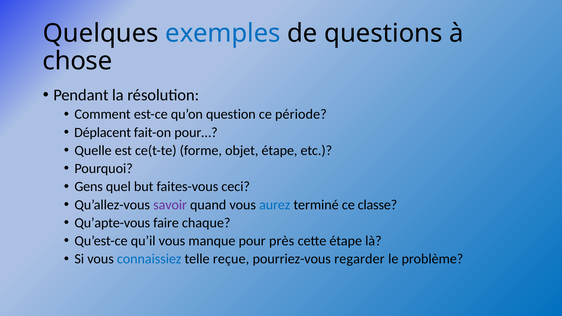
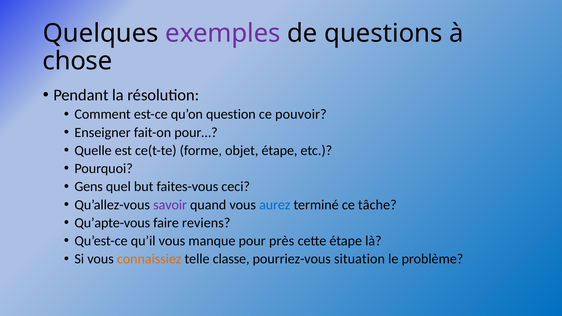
exemples colour: blue -> purple
période: période -> pouvoir
Déplacent: Déplacent -> Enseigner
classe: classe -> tâche
chaque: chaque -> reviens
connaissiez colour: blue -> orange
reçue: reçue -> classe
regarder: regarder -> situation
